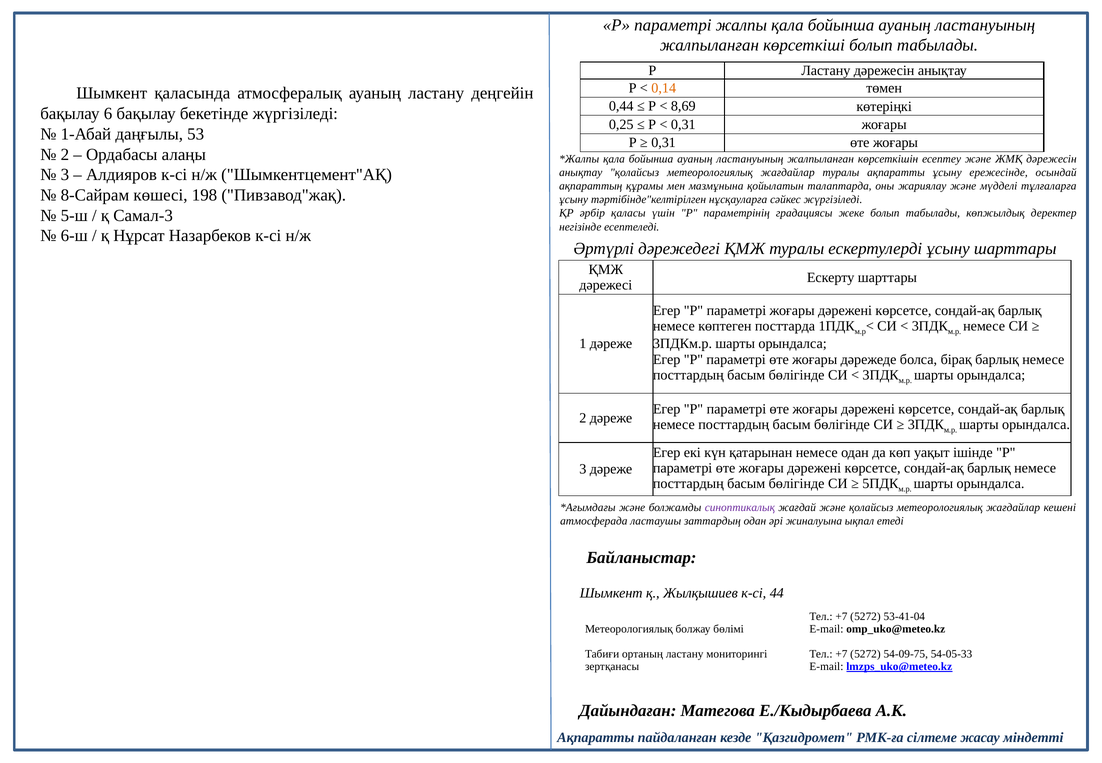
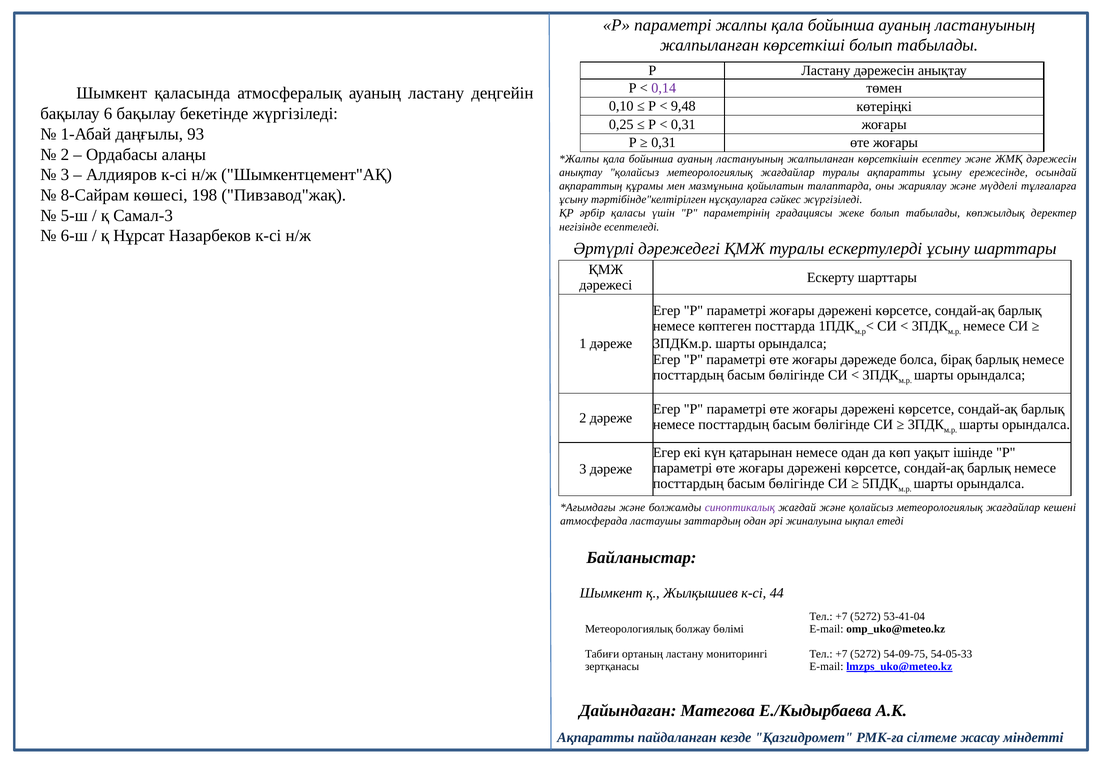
0,14 colour: orange -> purple
0,44: 0,44 -> 0,10
8,69: 8,69 -> 9,48
53: 53 -> 93
